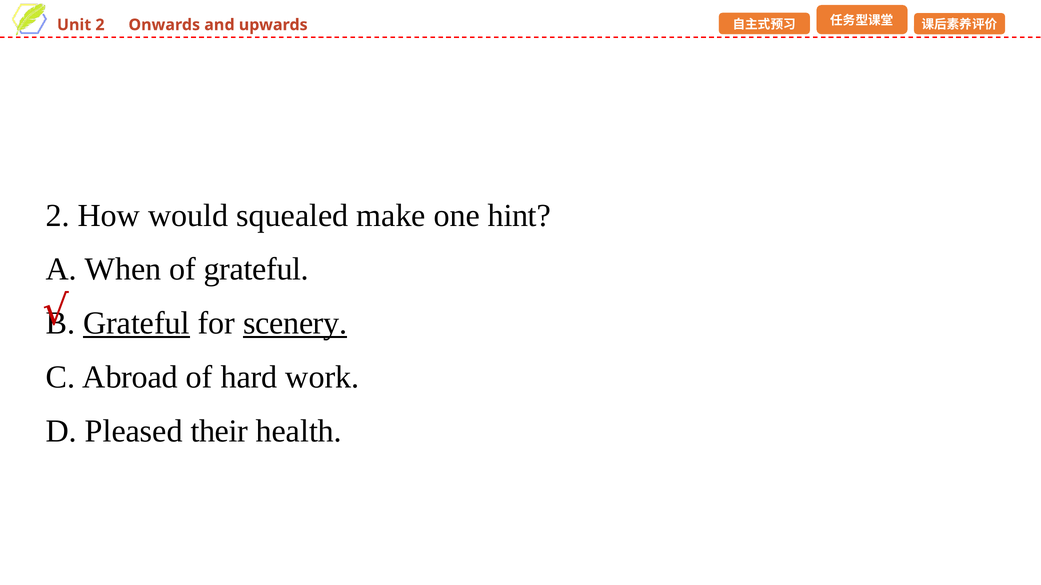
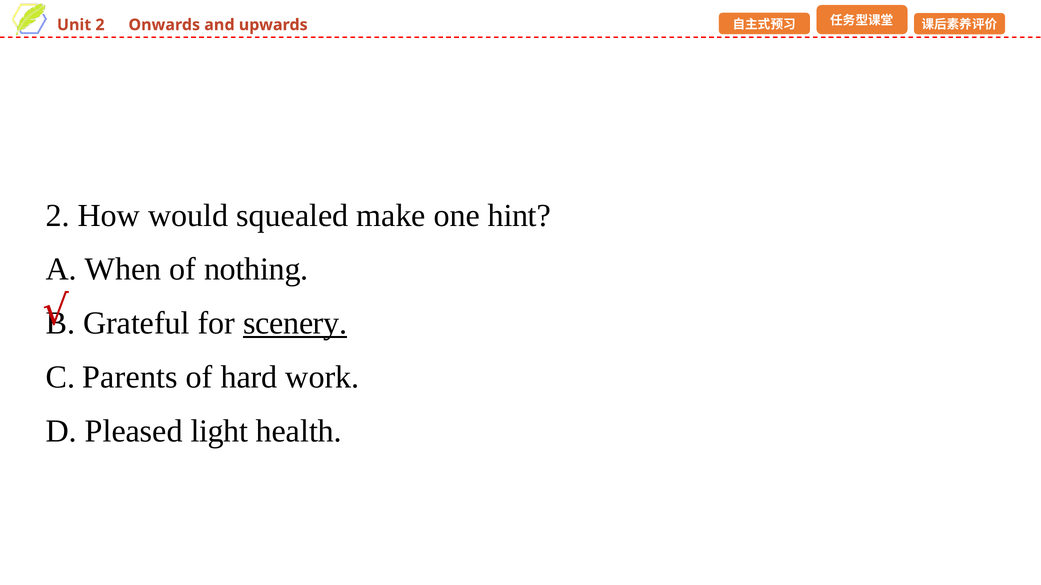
of grateful: grateful -> nothing
Grateful at (136, 324) underline: present -> none
Abroad: Abroad -> Parents
their: their -> light
